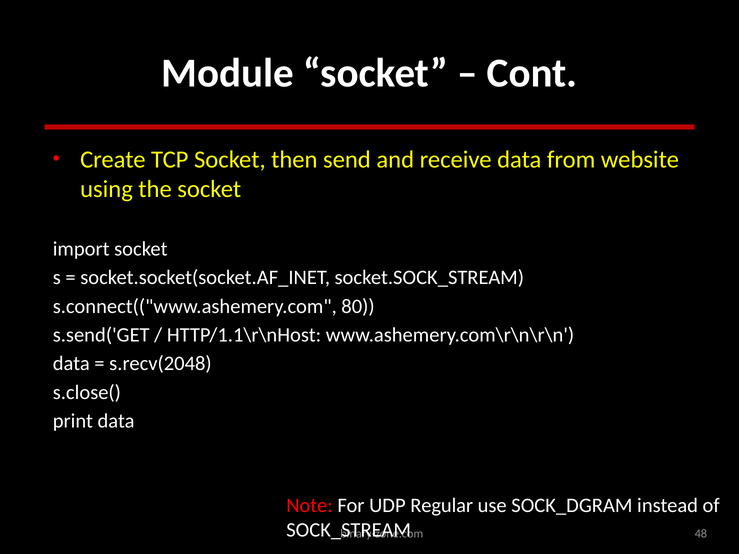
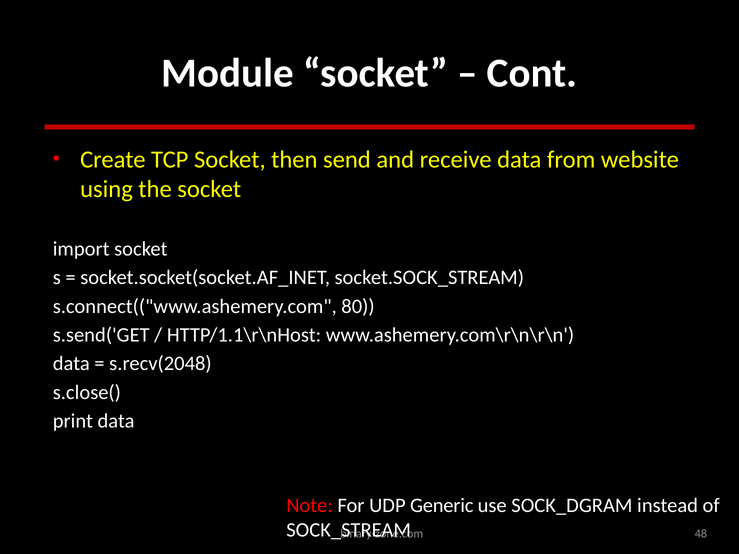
Regular: Regular -> Generic
